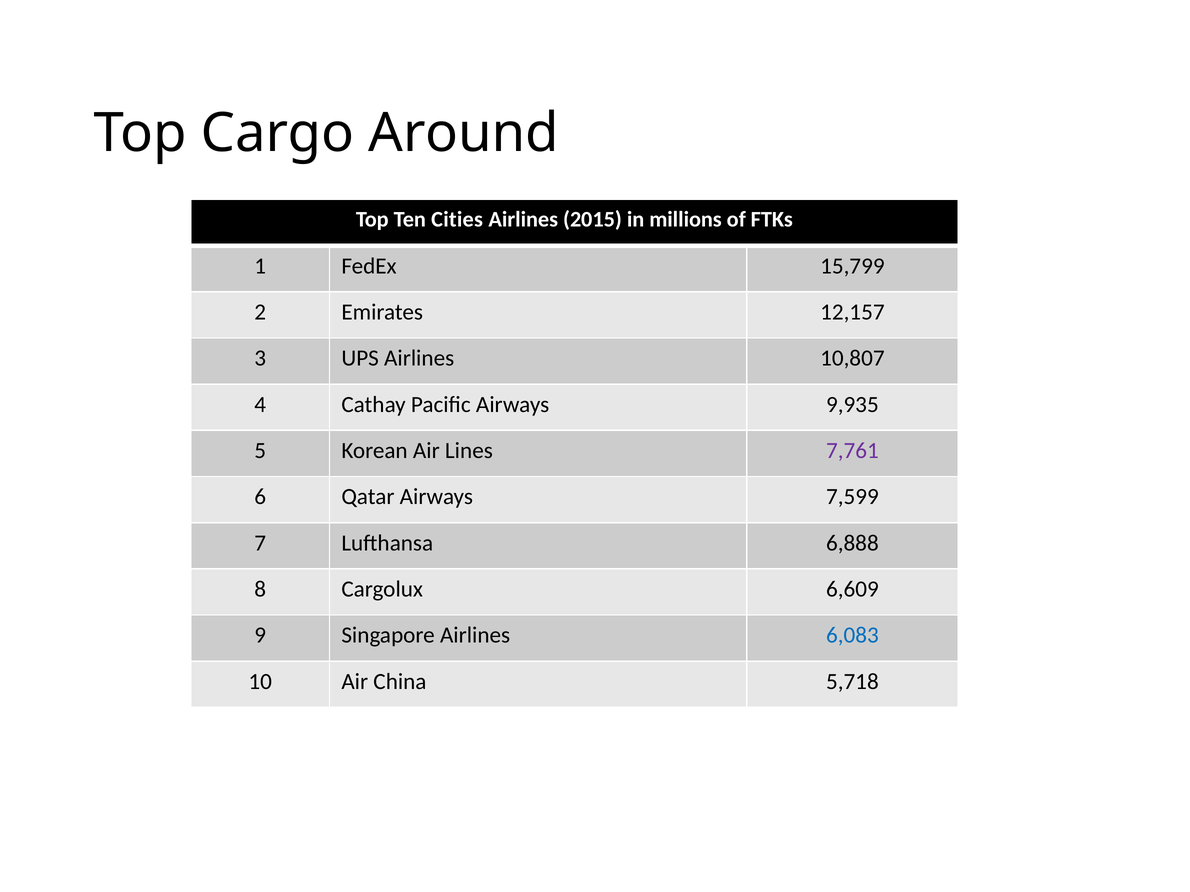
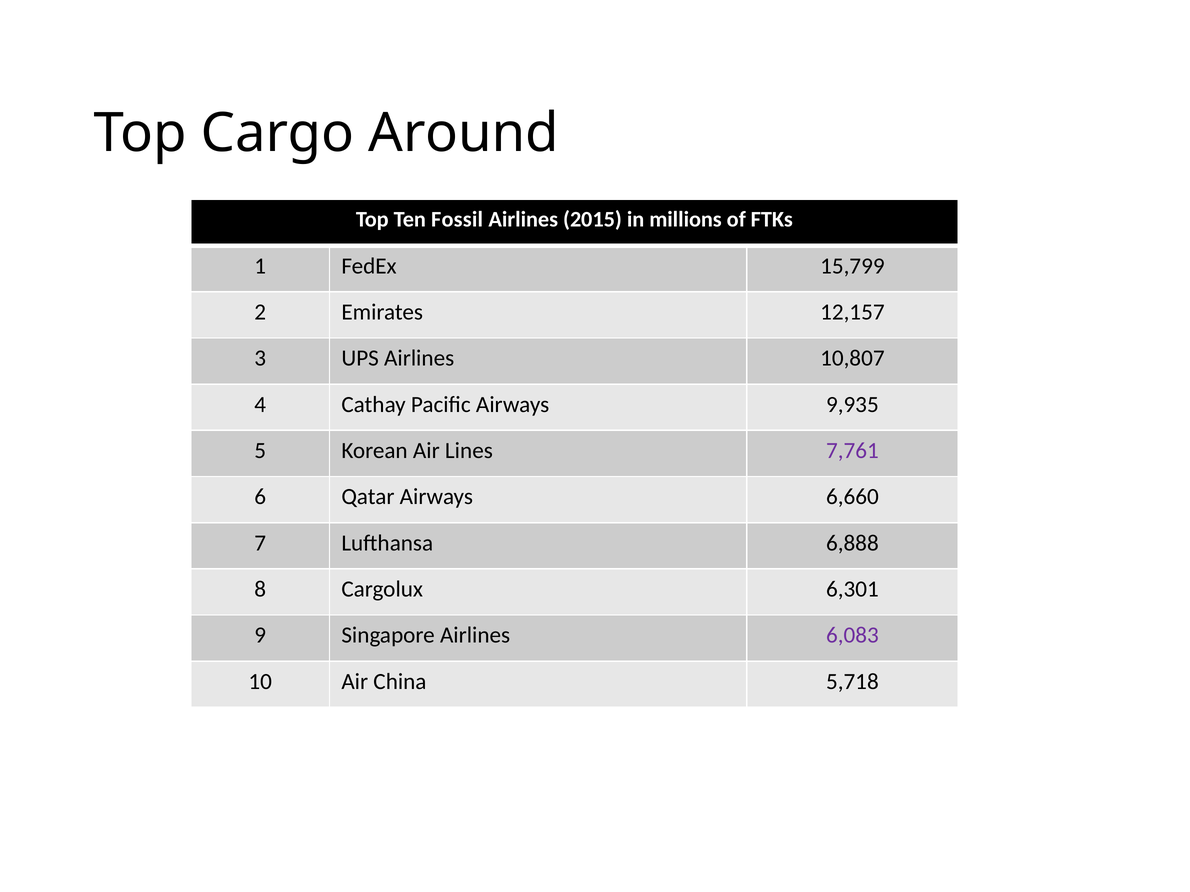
Cities: Cities -> Fossil
7,599: 7,599 -> 6,660
6,609: 6,609 -> 6,301
6,083 colour: blue -> purple
